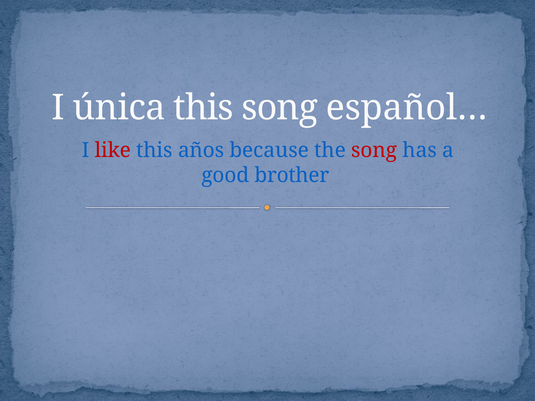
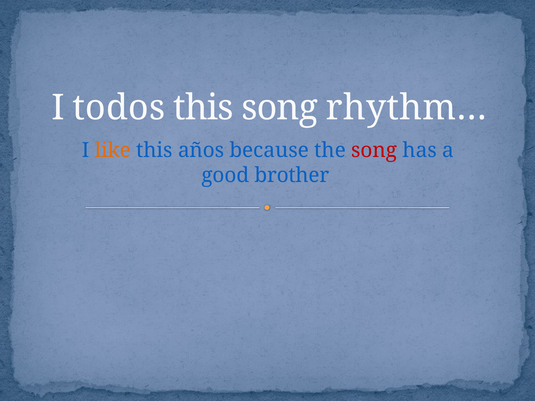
única: única -> todos
español…: español… -> rhythm…
like colour: red -> orange
